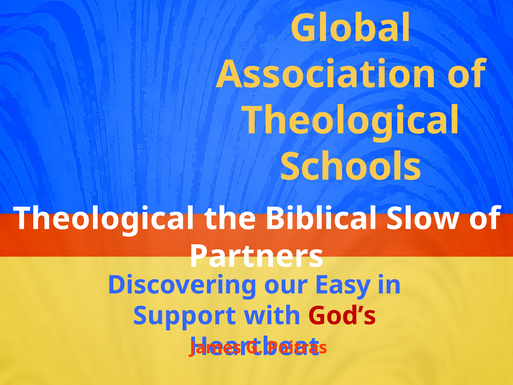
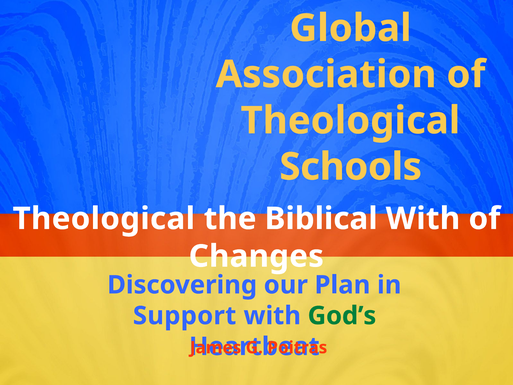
Biblical Slow: Slow -> With
Partners: Partners -> Changes
Easy: Easy -> Plan
God’s colour: red -> green
